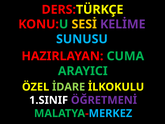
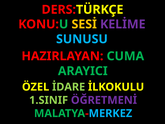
1.SINIF colour: white -> light green
